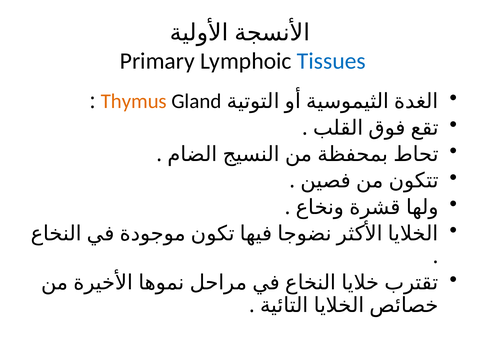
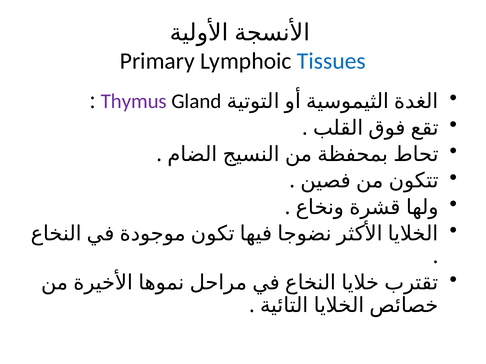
Thymus colour: orange -> purple
